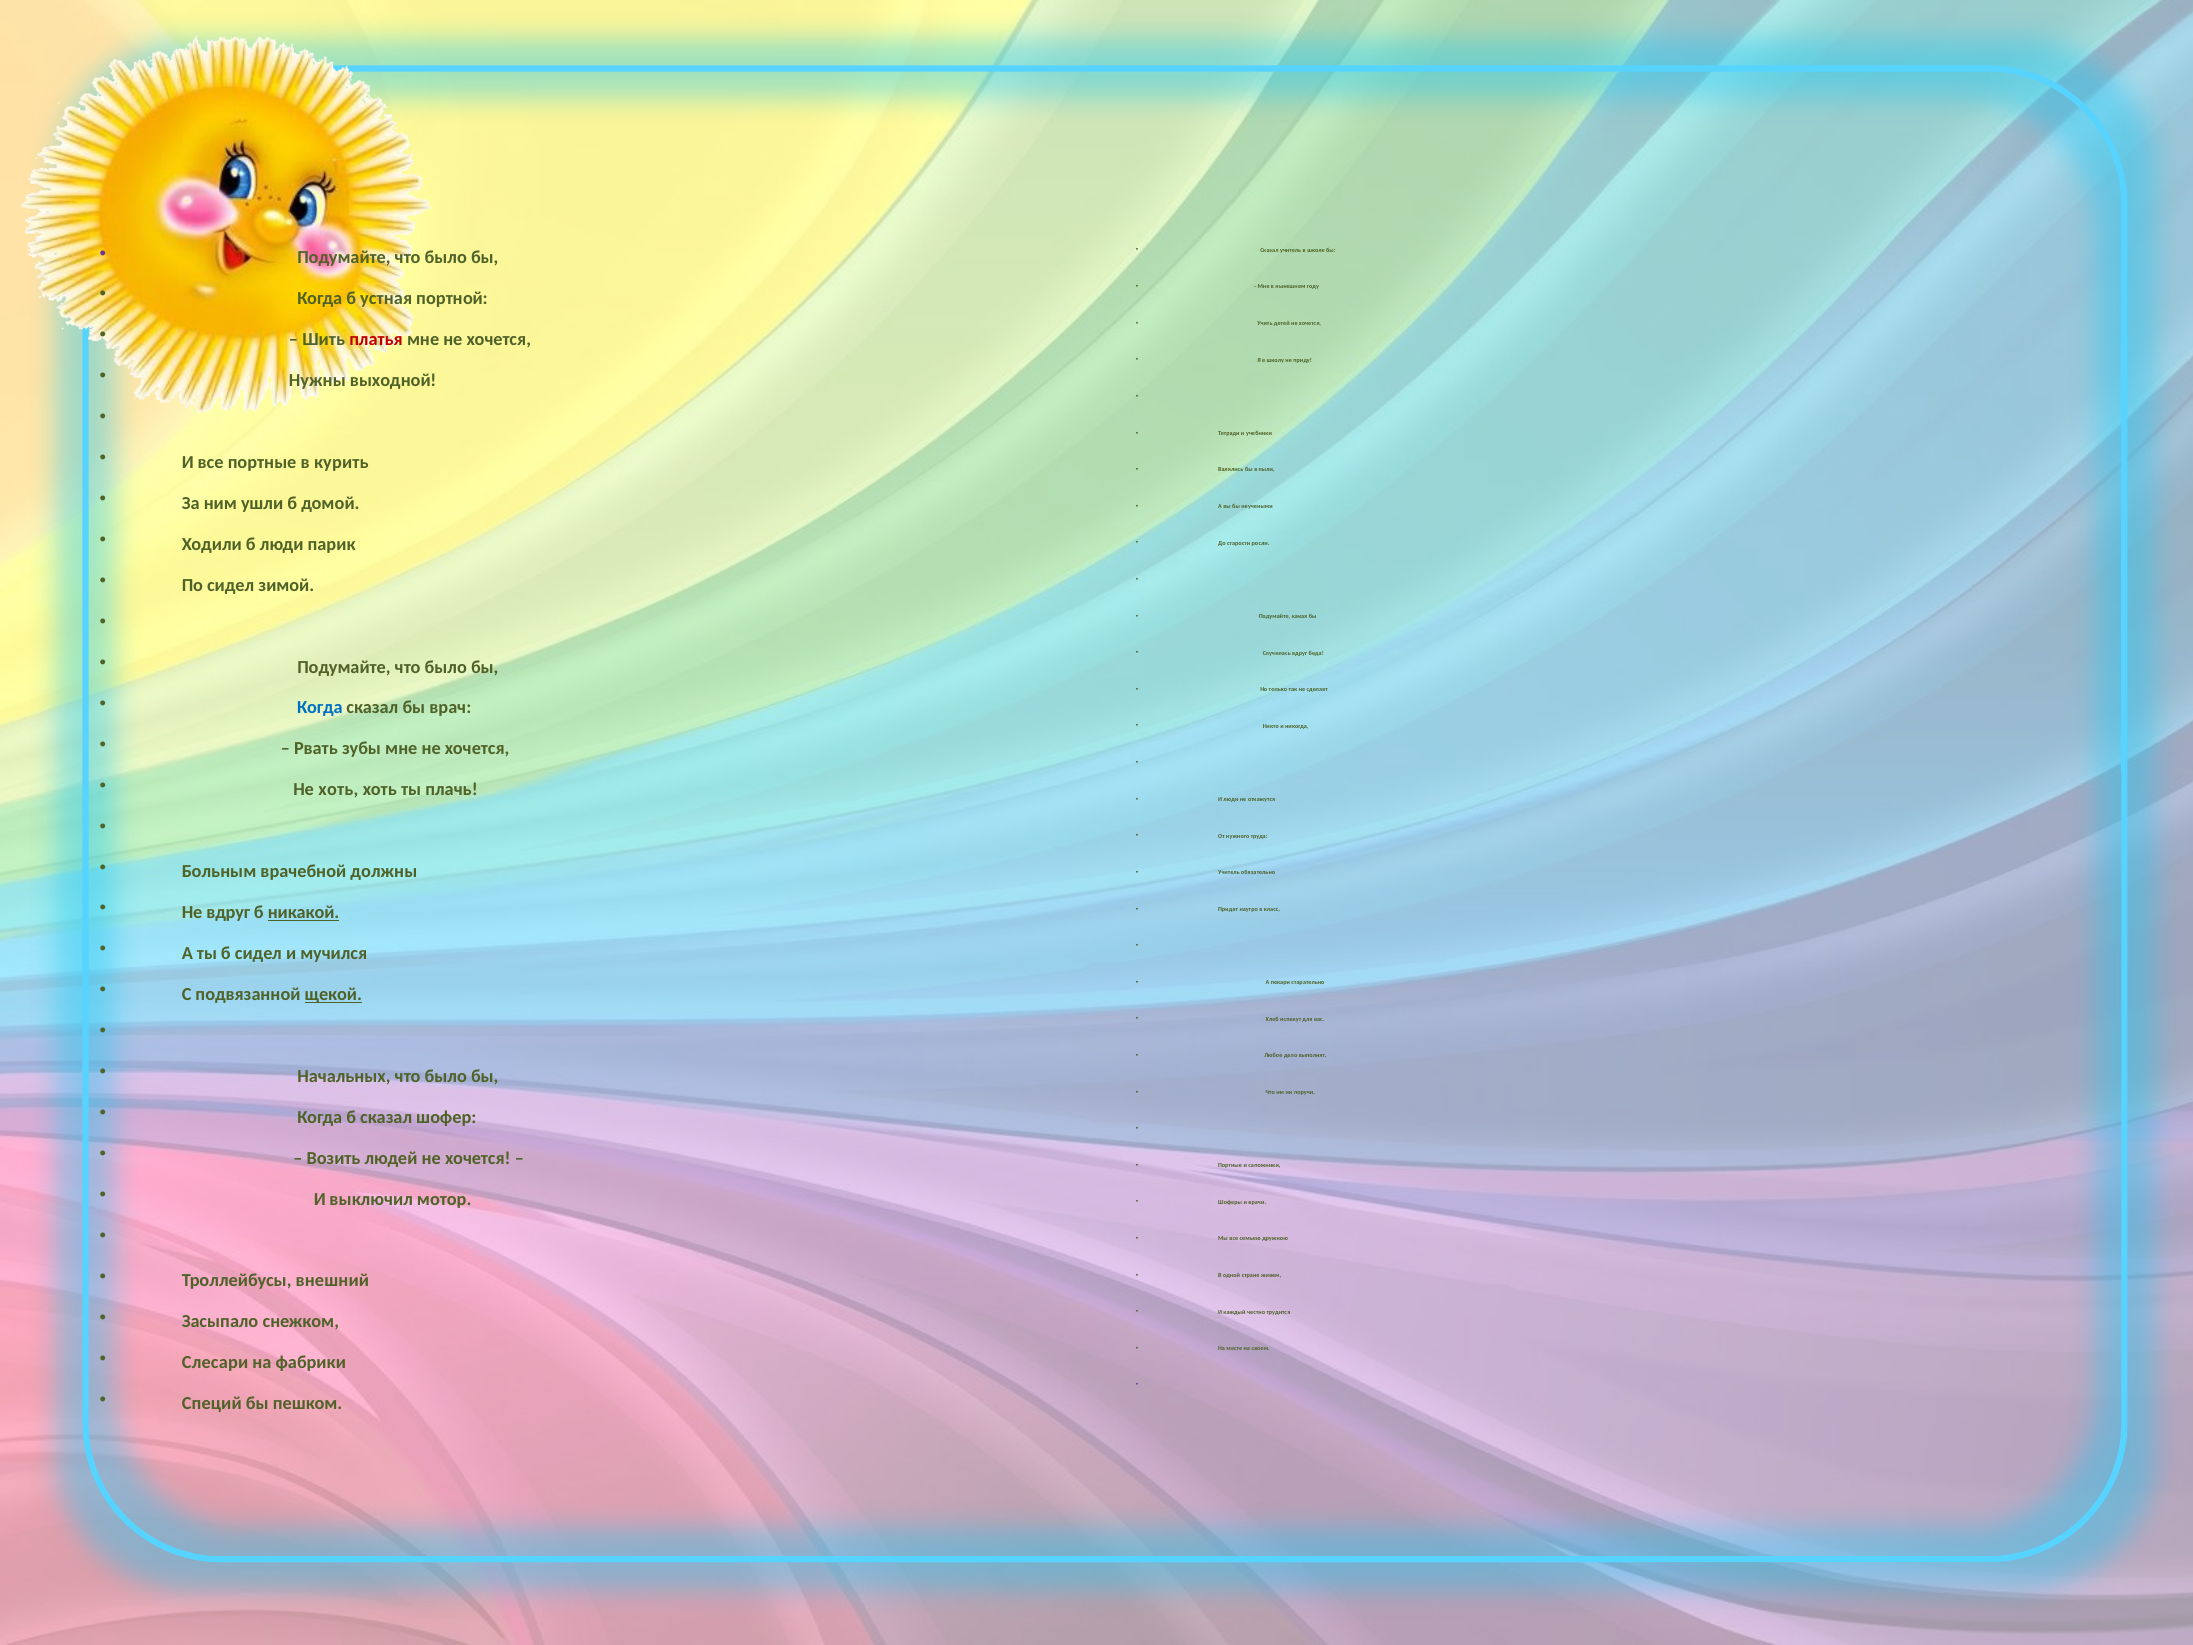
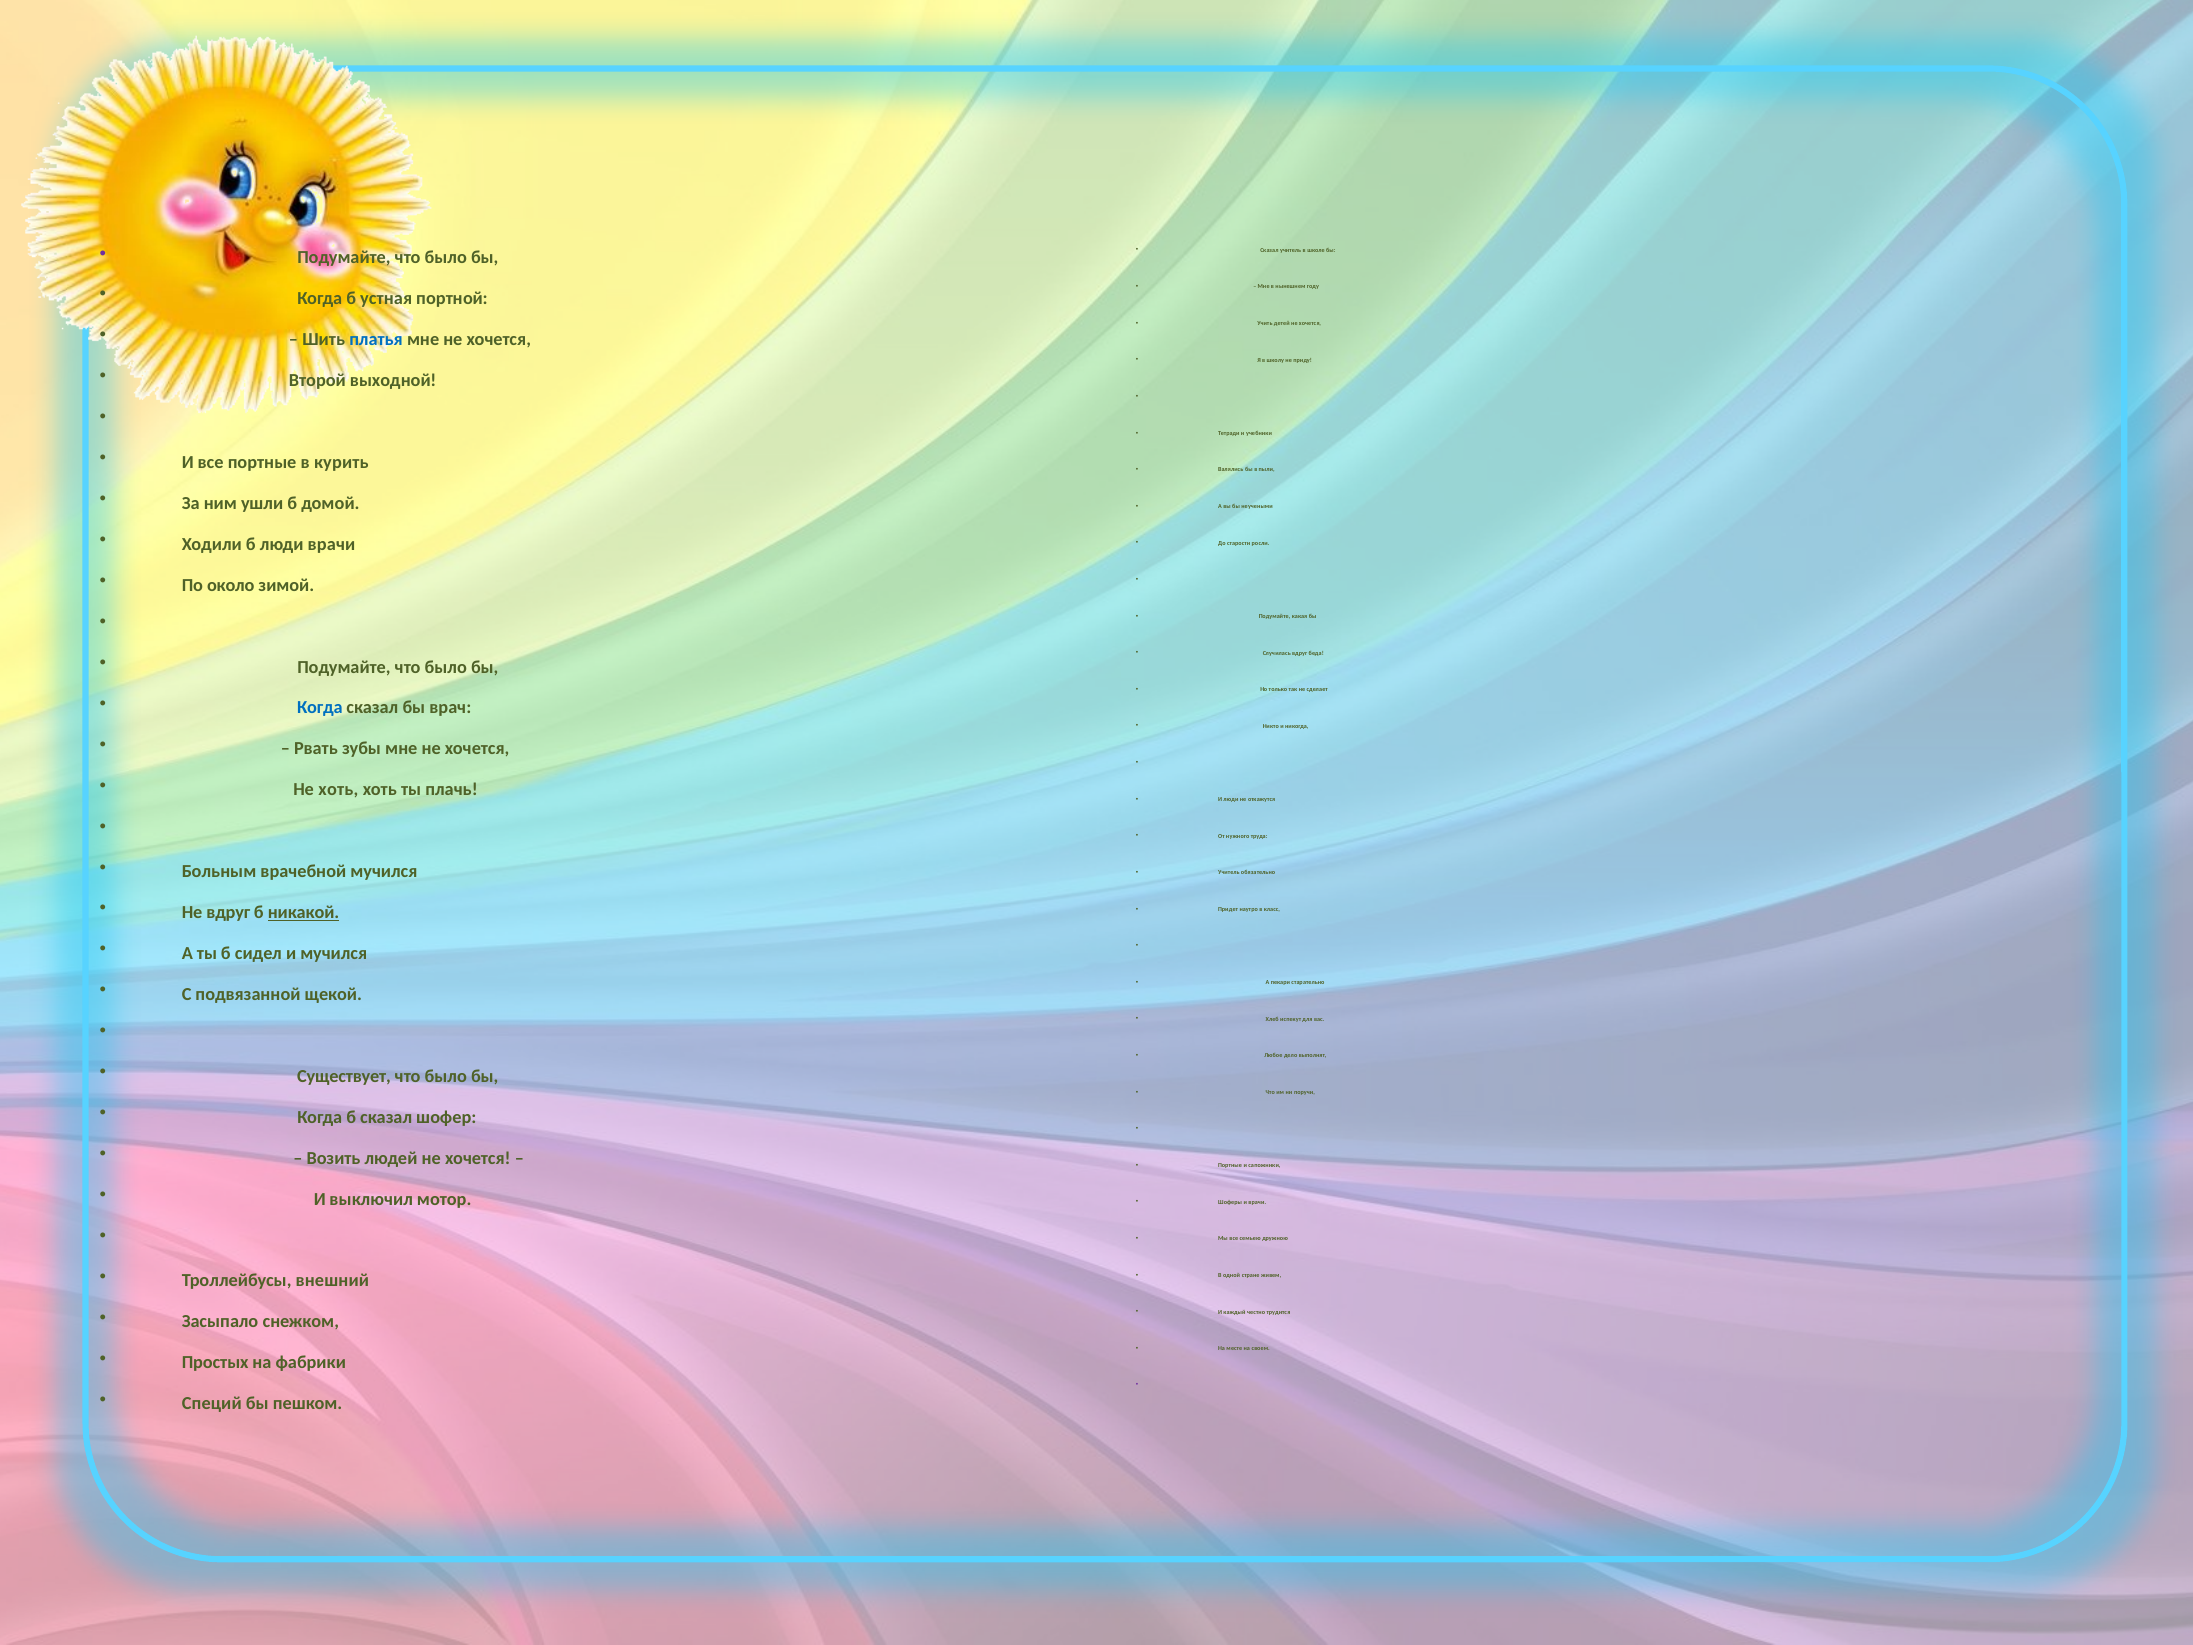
платья colour: red -> blue
Нужны: Нужны -> Второй
люди парик: парик -> врачи
По сидел: сидел -> около
врачебной должны: должны -> мучился
щекой underline: present -> none
Начальных: Начальных -> Существует
Слесари: Слесари -> Простых
